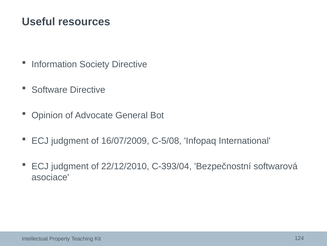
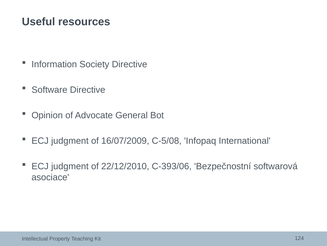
C-393/04: C-393/04 -> C-393/06
